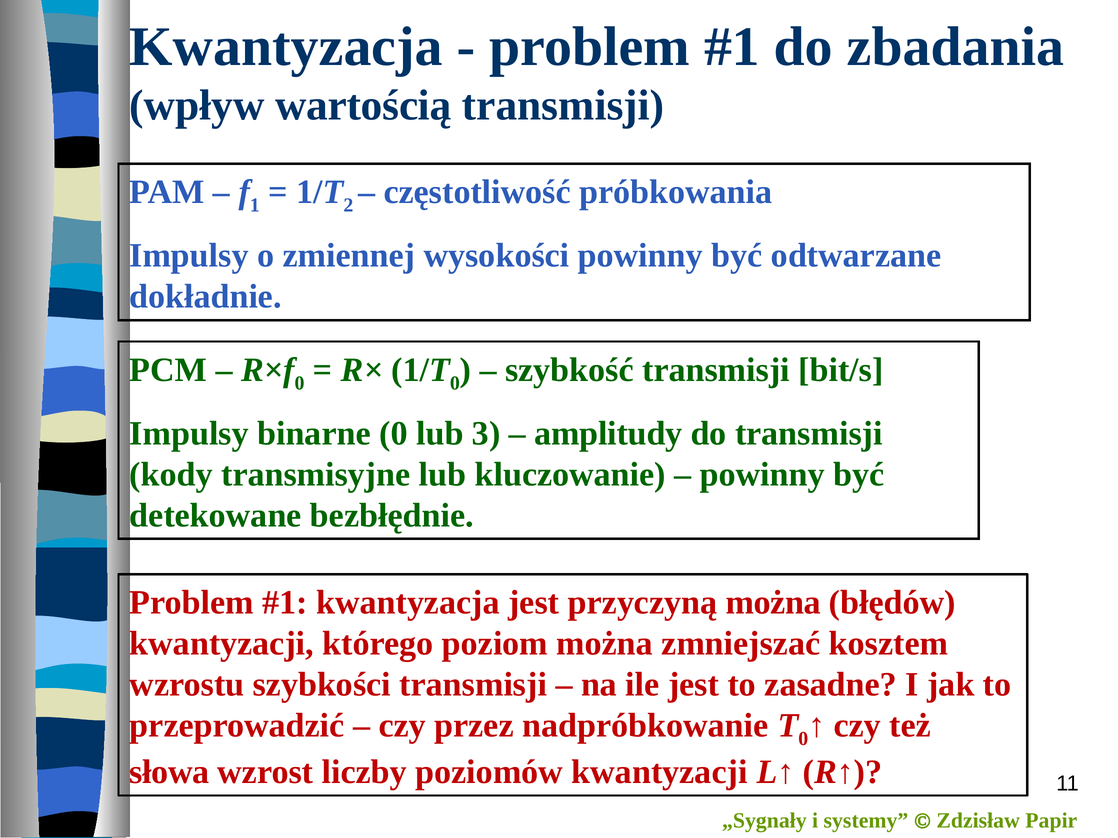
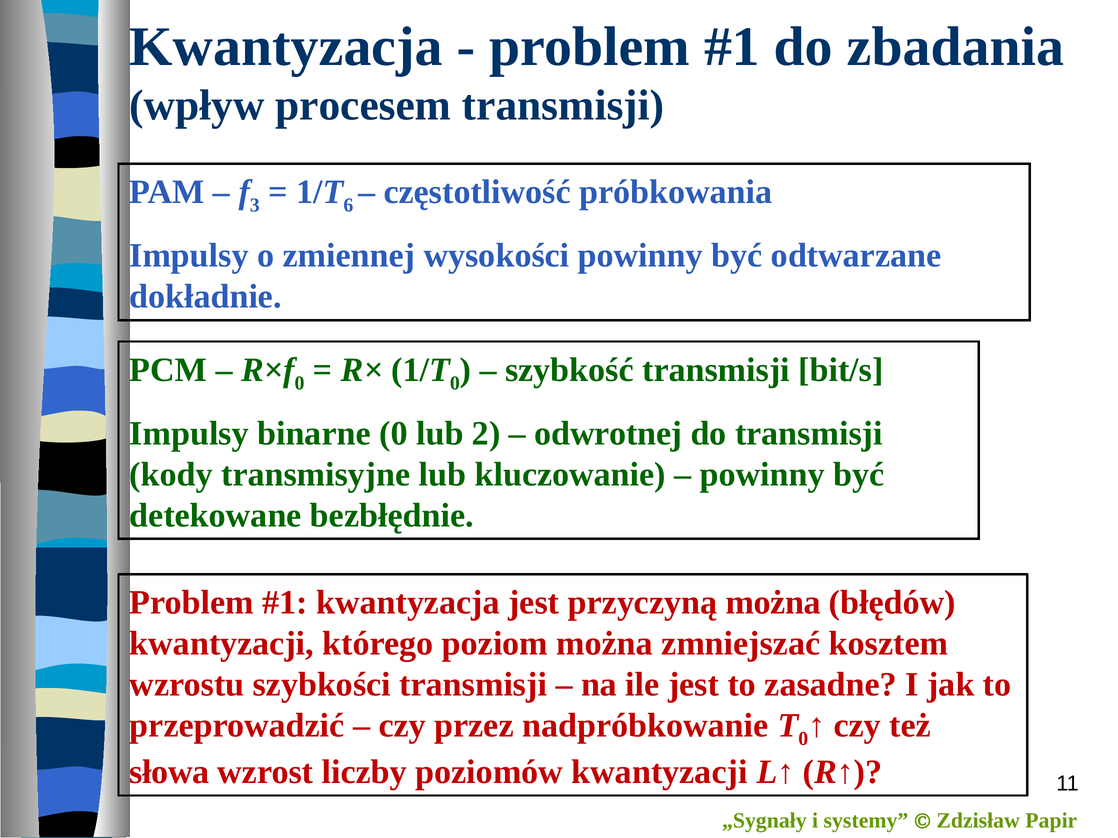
wartością: wartością -> procesem
1: 1 -> 3
2: 2 -> 6
3: 3 -> 2
amplitudy: amplitudy -> odwrotnej
